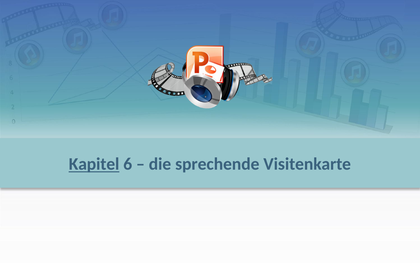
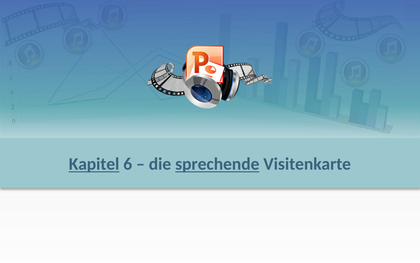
sprechende underline: none -> present
